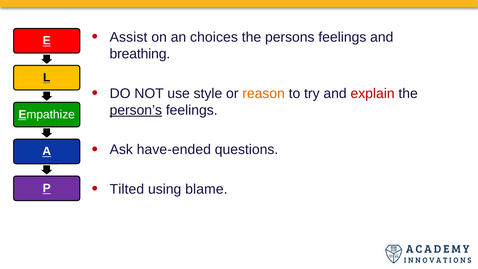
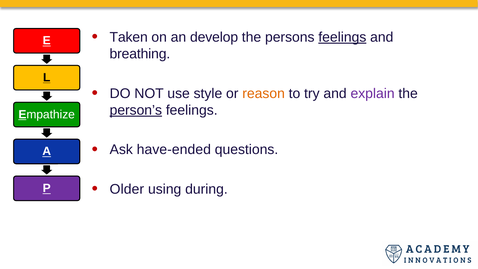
Assist: Assist -> Taken
choices: choices -> develop
feelings at (342, 37) underline: none -> present
explain colour: red -> purple
Tilted: Tilted -> Older
blame: blame -> during
